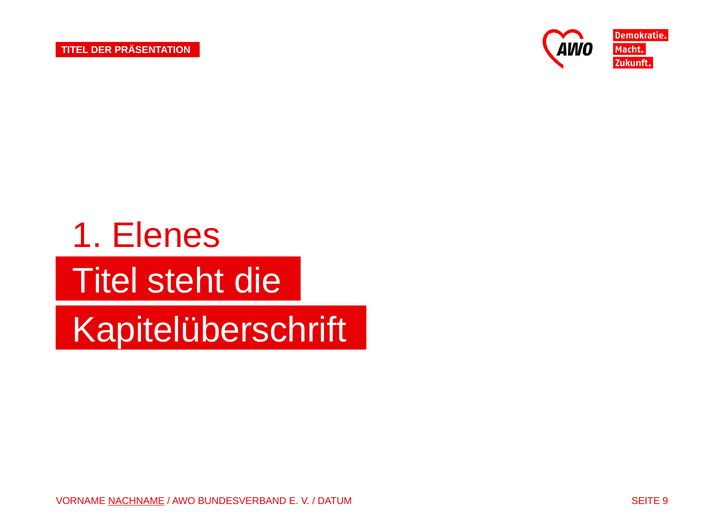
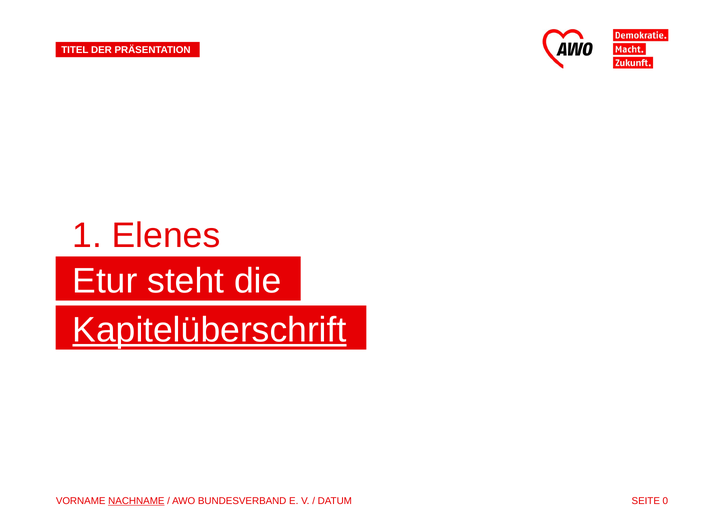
Titel at (105, 281): Titel -> Etur
Kapitelüberschrift underline: none -> present
9: 9 -> 0
